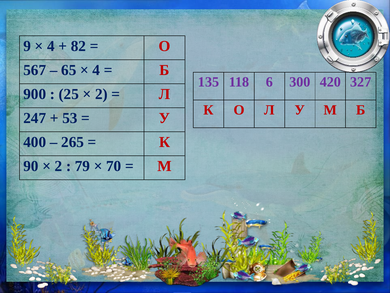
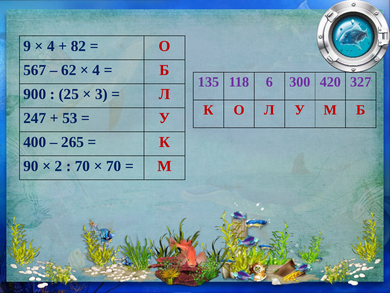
65: 65 -> 62
2 at (101, 94): 2 -> 3
79 at (82, 166): 79 -> 70
